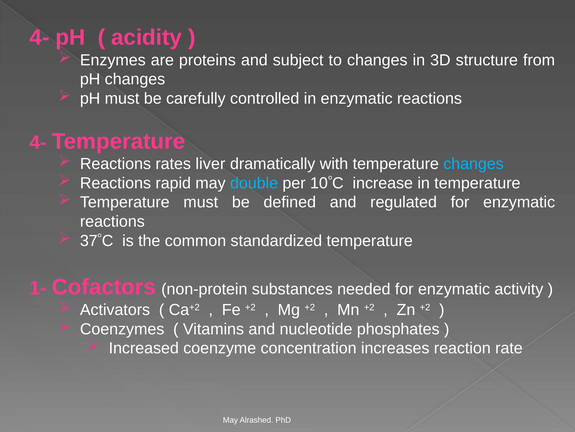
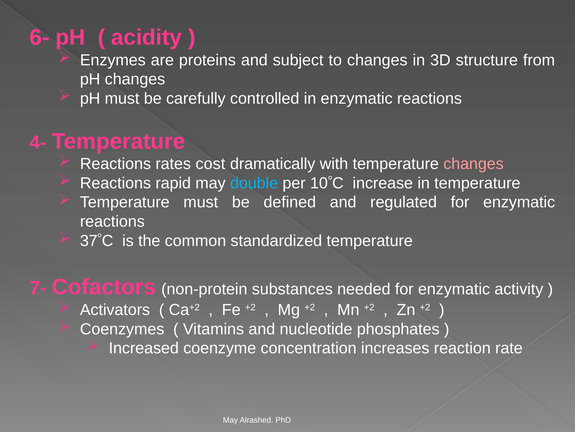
4- at (40, 37): 4- -> 6-
liver: liver -> cost
changes at (474, 164) colour: light blue -> pink
1-: 1- -> 7-
